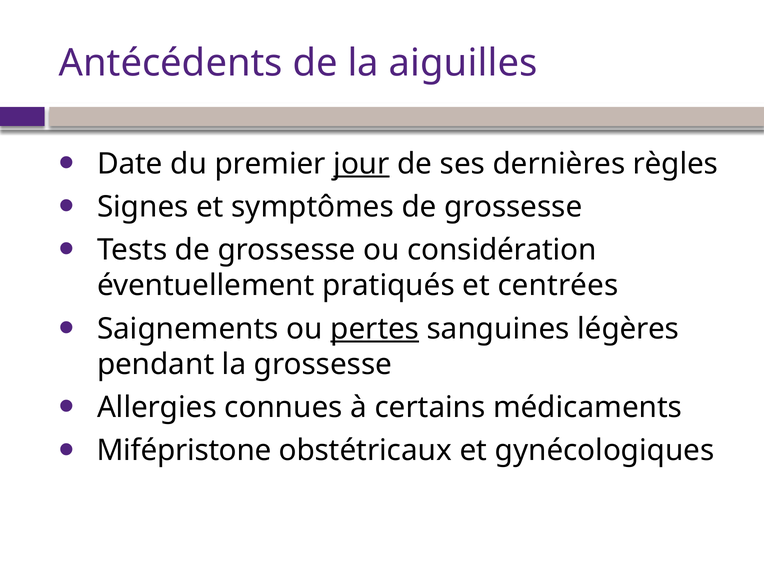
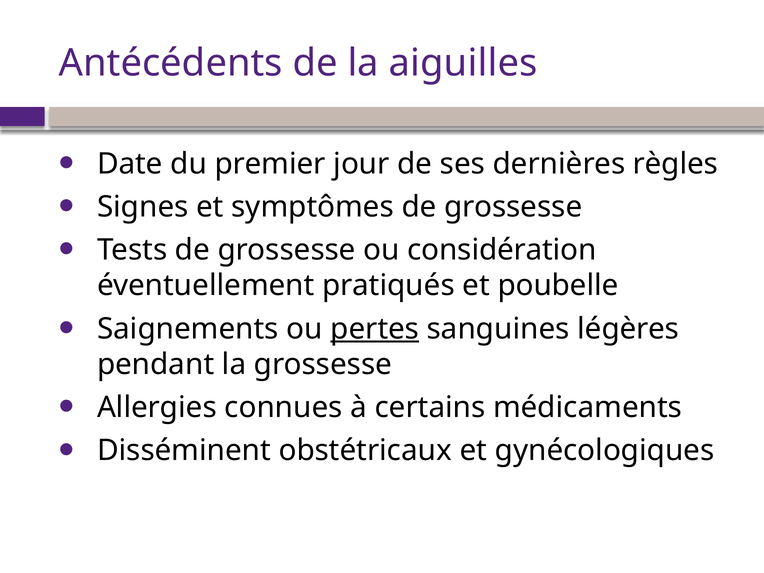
jour underline: present -> none
centrées: centrées -> poubelle
Mifépristone: Mifépristone -> Disséminent
